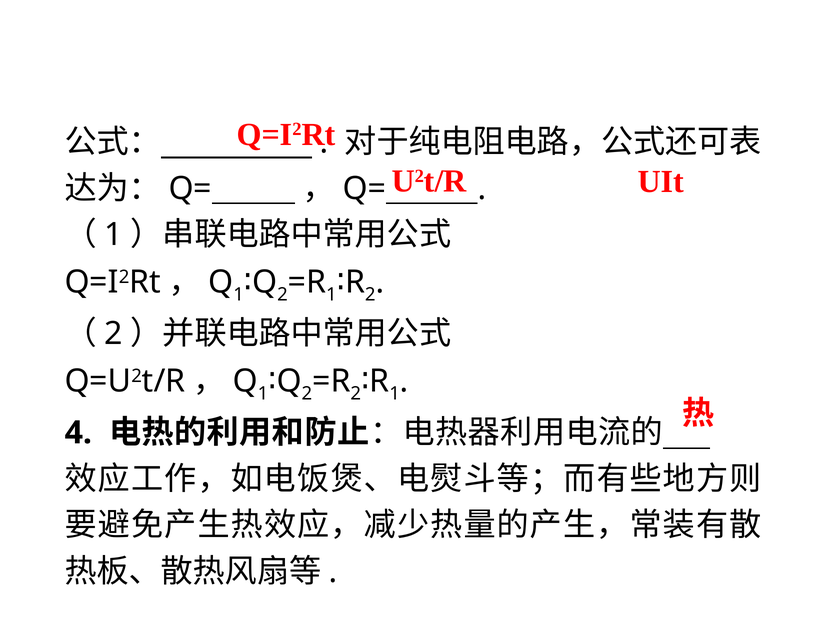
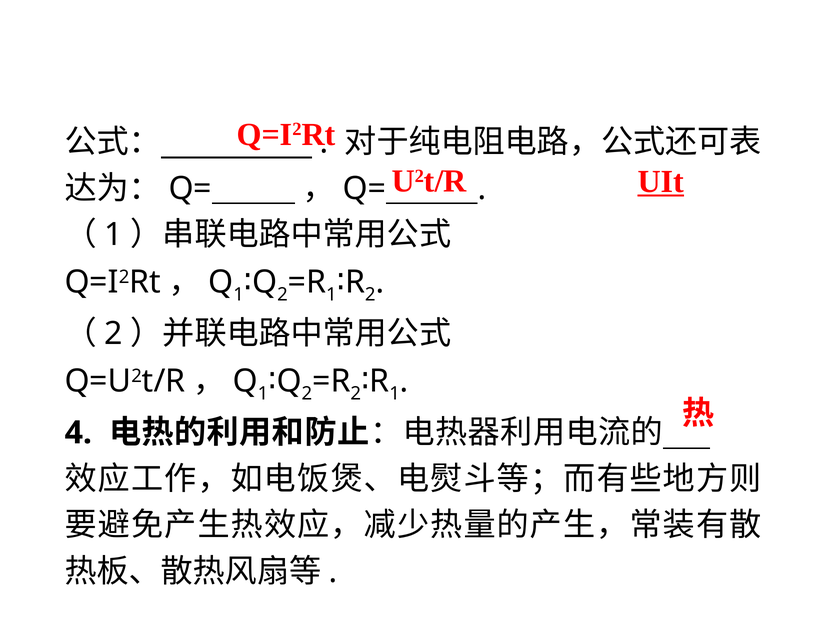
UIt underline: none -> present
